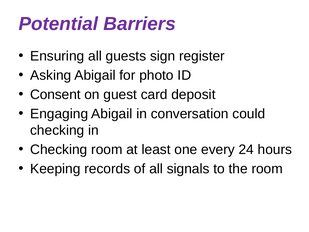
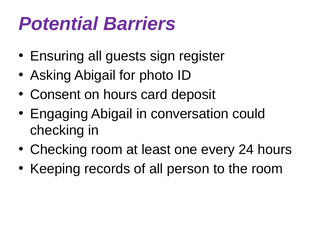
on guest: guest -> hours
signals: signals -> person
